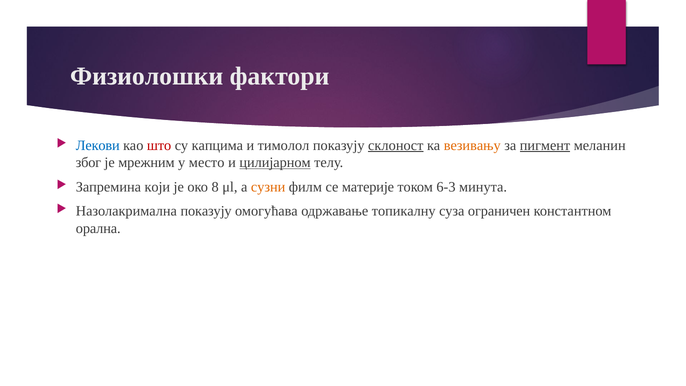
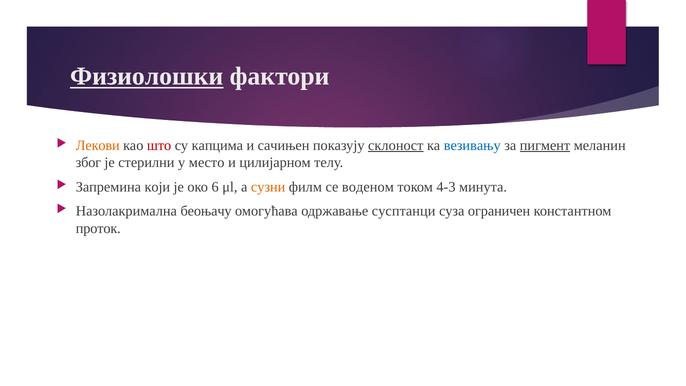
Физиолошки underline: none -> present
Лекови colour: blue -> orange
тимолол: тимолол -> сачињен
везивању colour: orange -> blue
мрежним: мрежним -> стерилни
цилијарном underline: present -> none
8: 8 -> 6
материје: материје -> воденом
6-3: 6-3 -> 4-3
Назолакримална показују: показују -> беоњачу
топикалну: топикалну -> сусптанци
орална: орална -> проток
